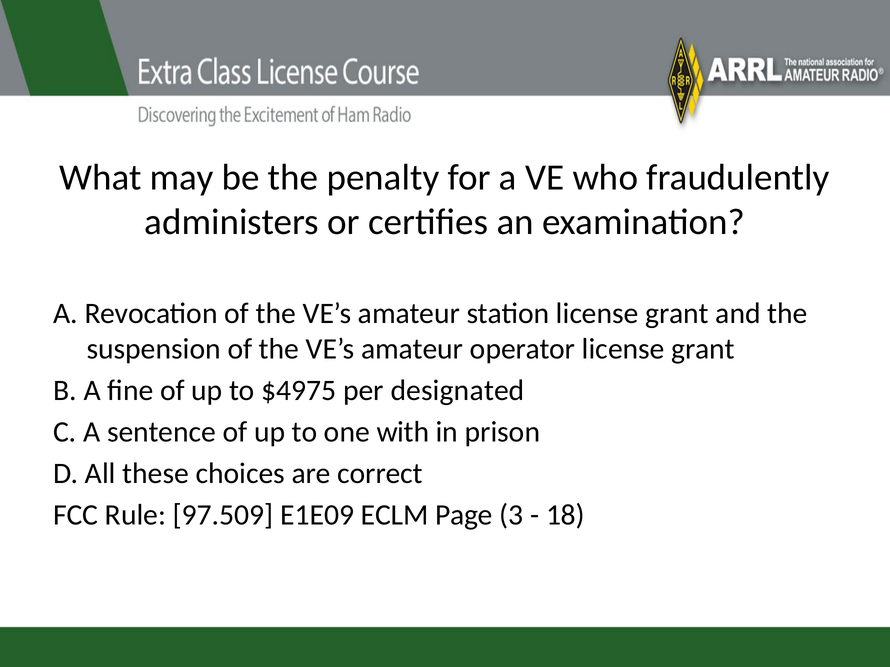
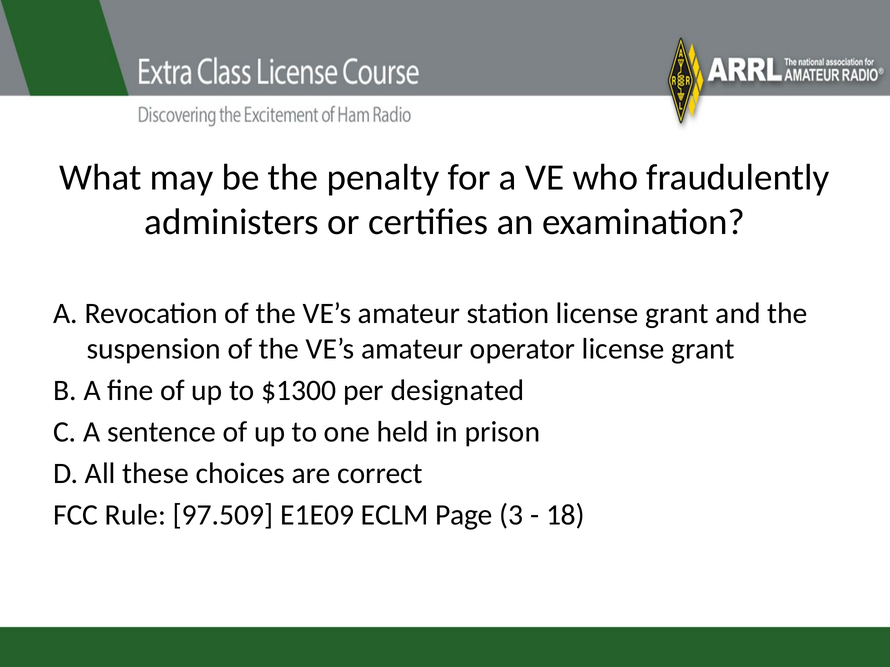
$4975: $4975 -> $1300
with: with -> held
